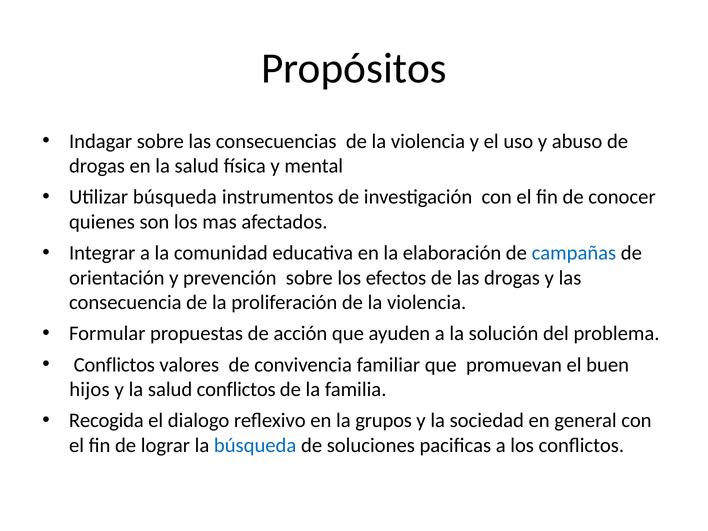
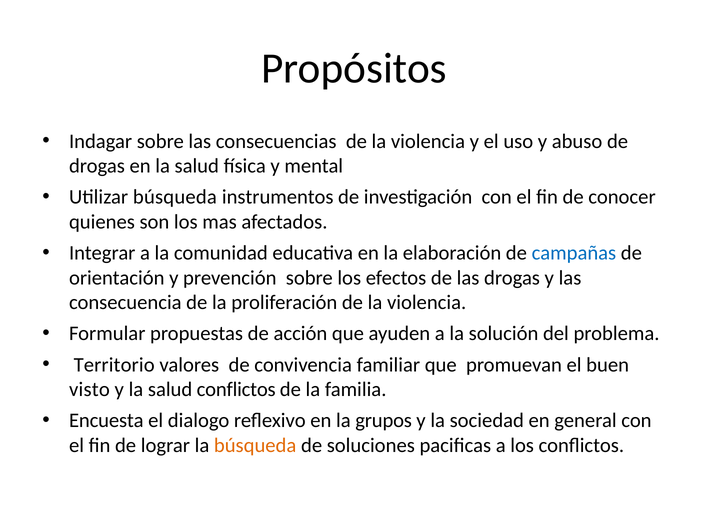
Conflictos at (114, 365): Conflictos -> Territorio
hijos: hijos -> visto
Recogida: Recogida -> Encuesta
búsqueda at (255, 445) colour: blue -> orange
